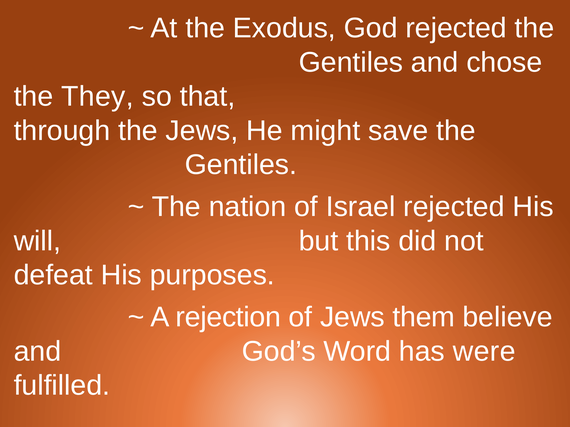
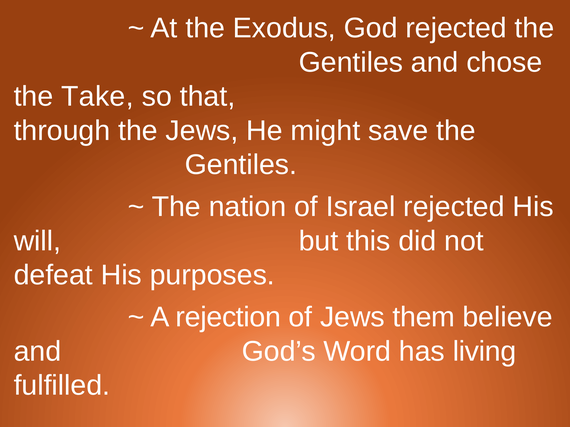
They: They -> Take
were: were -> living
